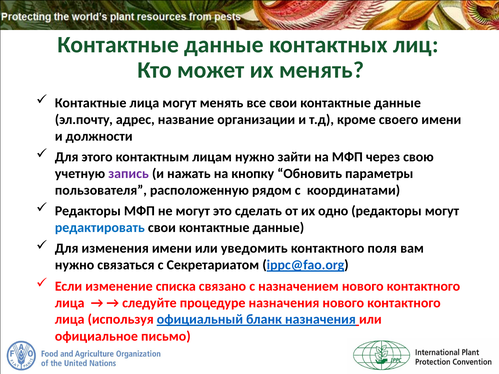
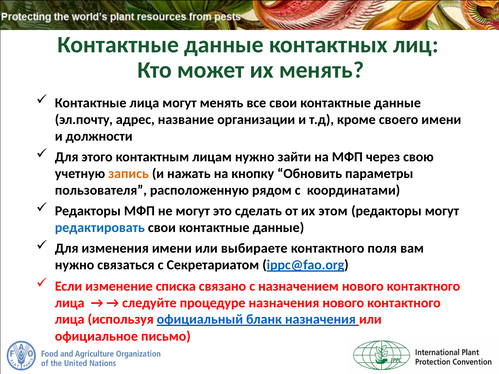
запись colour: purple -> orange
одно: одно -> этом
уведомить: уведомить -> выбираете
